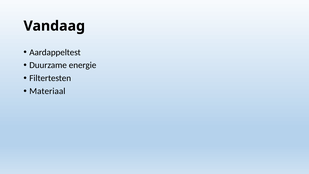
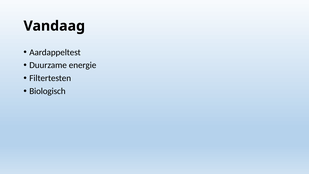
Materiaal: Materiaal -> Biologisch
